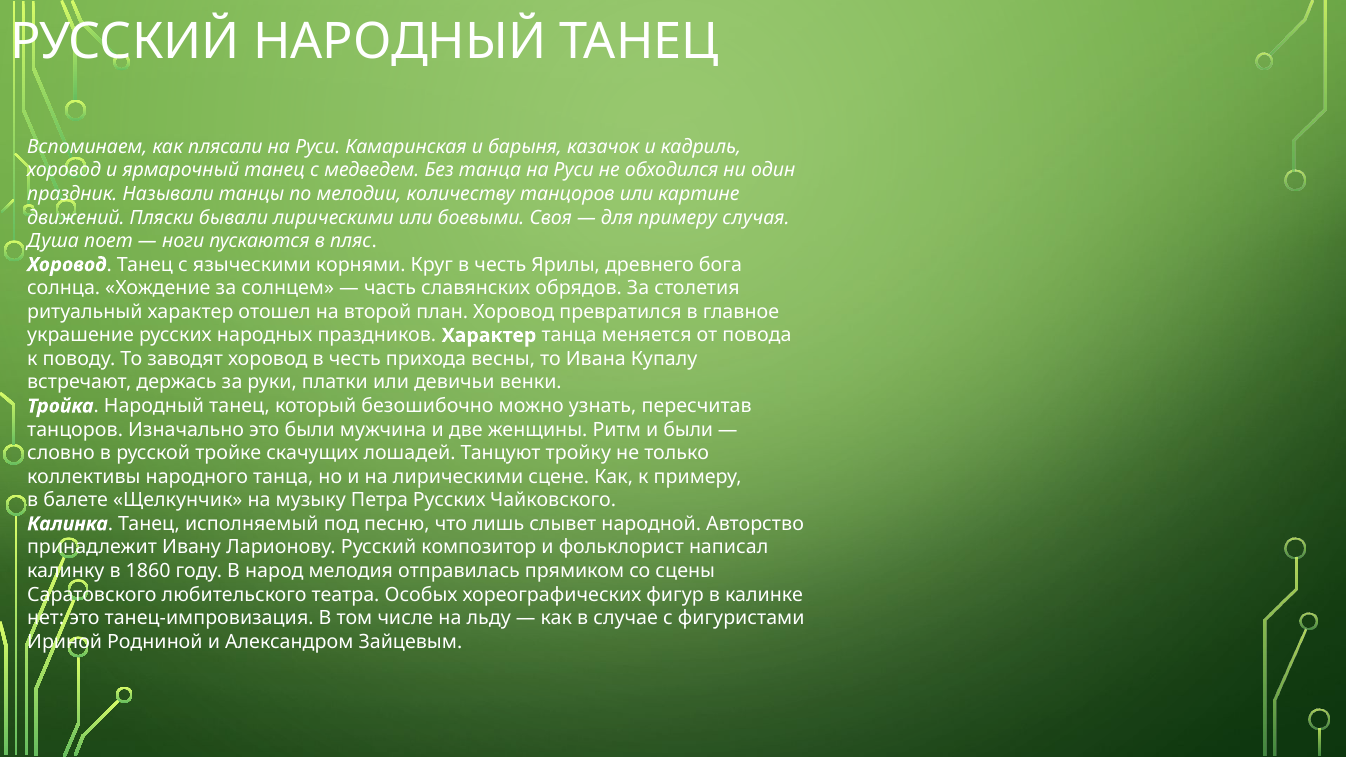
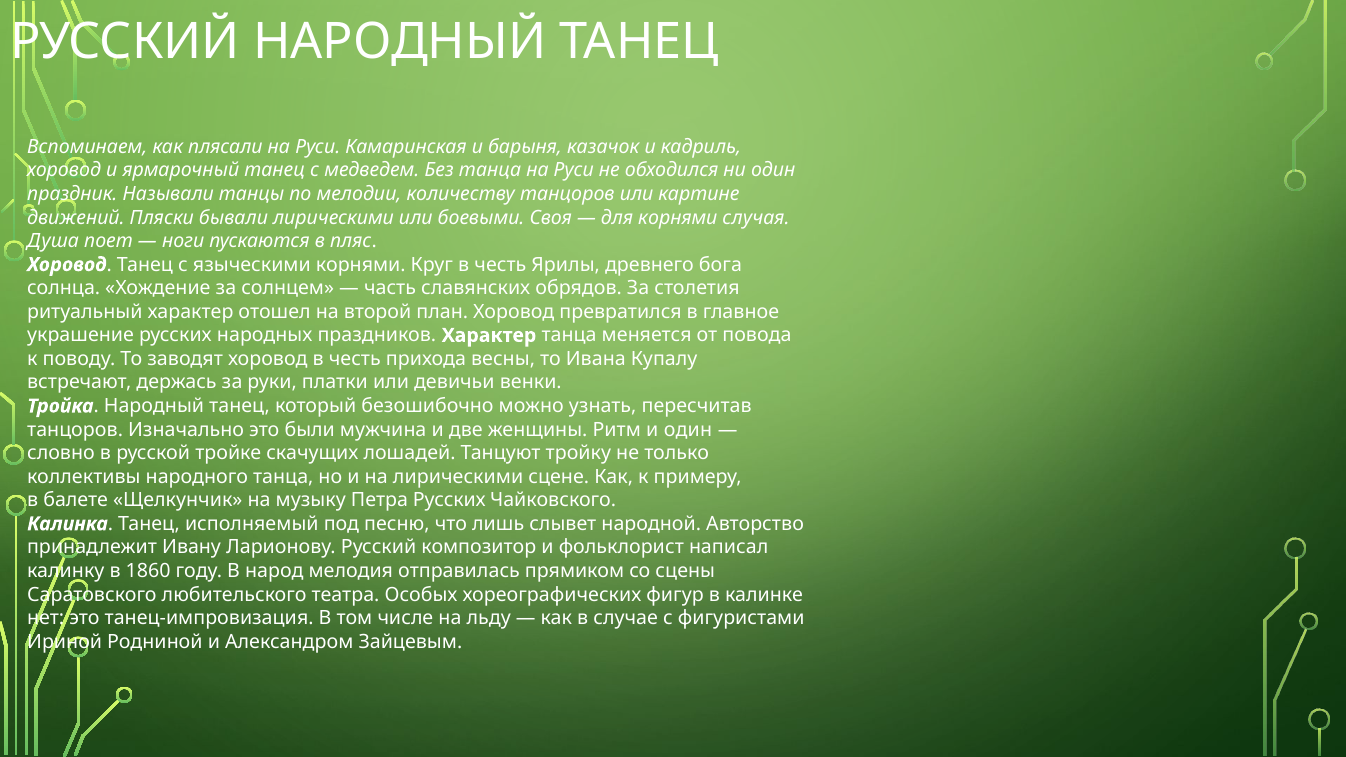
для примеру: примеру -> корнями
и были: были -> один
